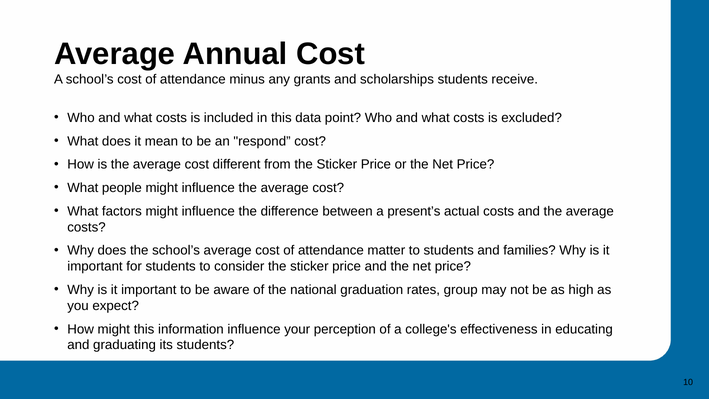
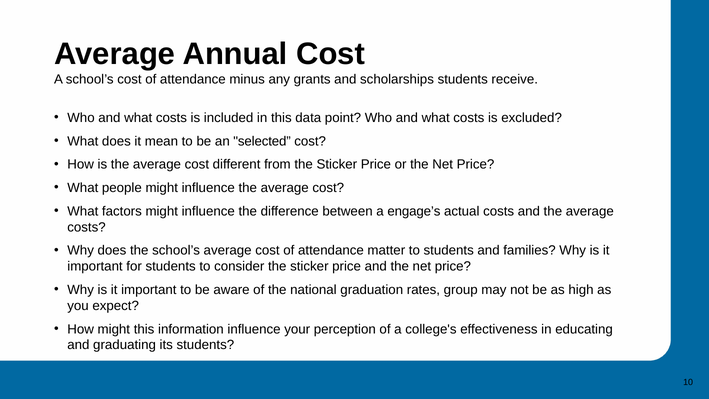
respond: respond -> selected
present’s: present’s -> engage’s
